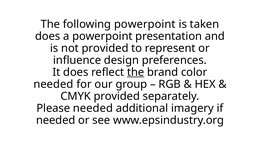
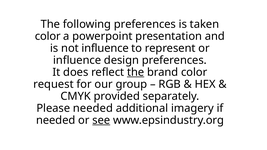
following powerpoint: powerpoint -> preferences
does at (48, 36): does -> color
not provided: provided -> influence
needed at (53, 84): needed -> request
see underline: none -> present
